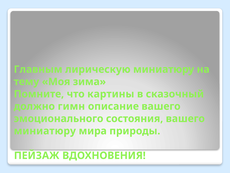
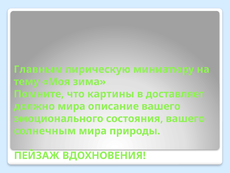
сказочный: сказочный -> доставляет
должно гимн: гимн -> мира
миниатюру at (45, 131): миниатюру -> солнечным
